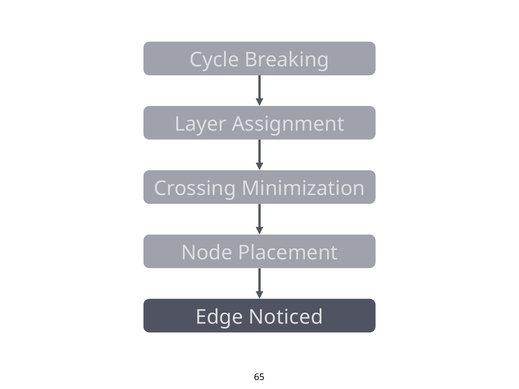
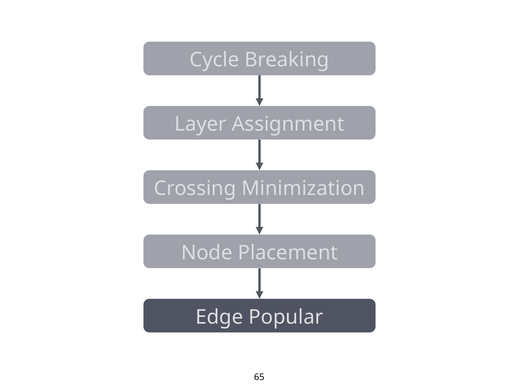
Noticed: Noticed -> Popular
